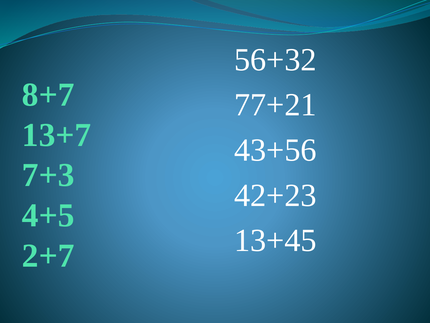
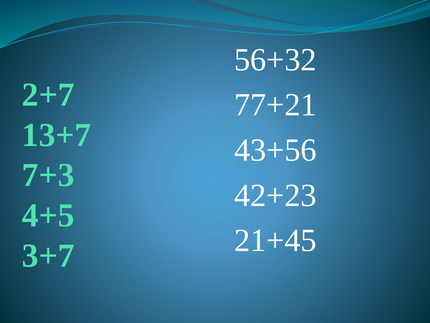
8+7: 8+7 -> 2+7
13+45: 13+45 -> 21+45
2+7: 2+7 -> 3+7
